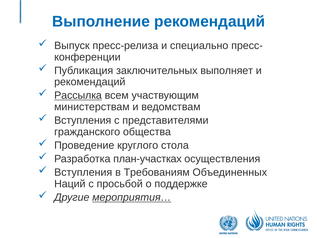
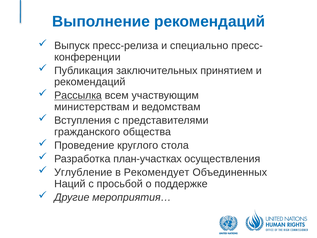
выполняет: выполняет -> принятием
Вступления at (83, 172): Вступления -> Углубление
Требованиям: Требованиям -> Рекомендует
мероприятия… underline: present -> none
